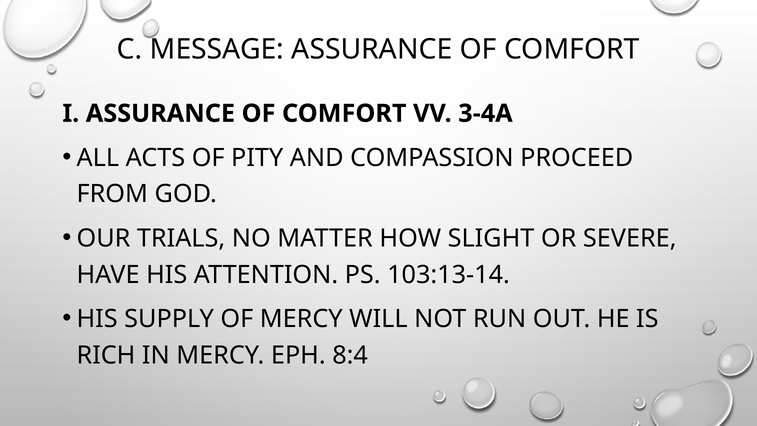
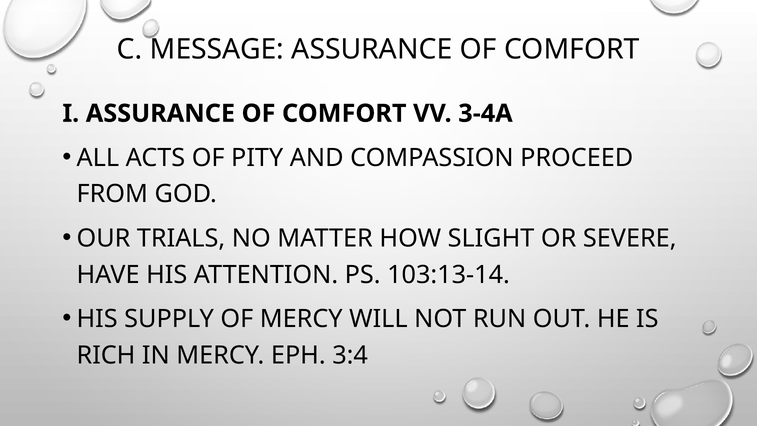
8:4: 8:4 -> 3:4
